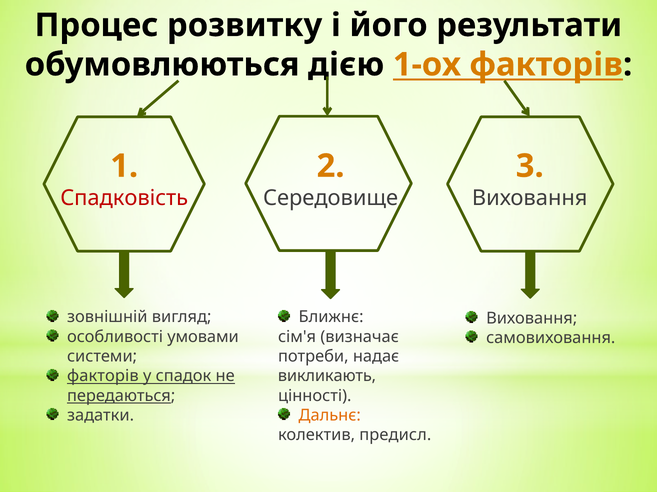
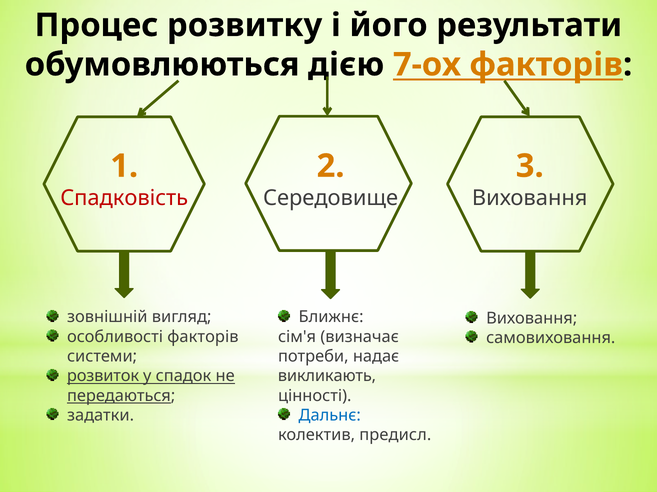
1-ох: 1-ох -> 7-ох
особливості умовами: умовами -> факторів
факторів at (103, 377): факторів -> розвиток
Дальнє colour: orange -> blue
